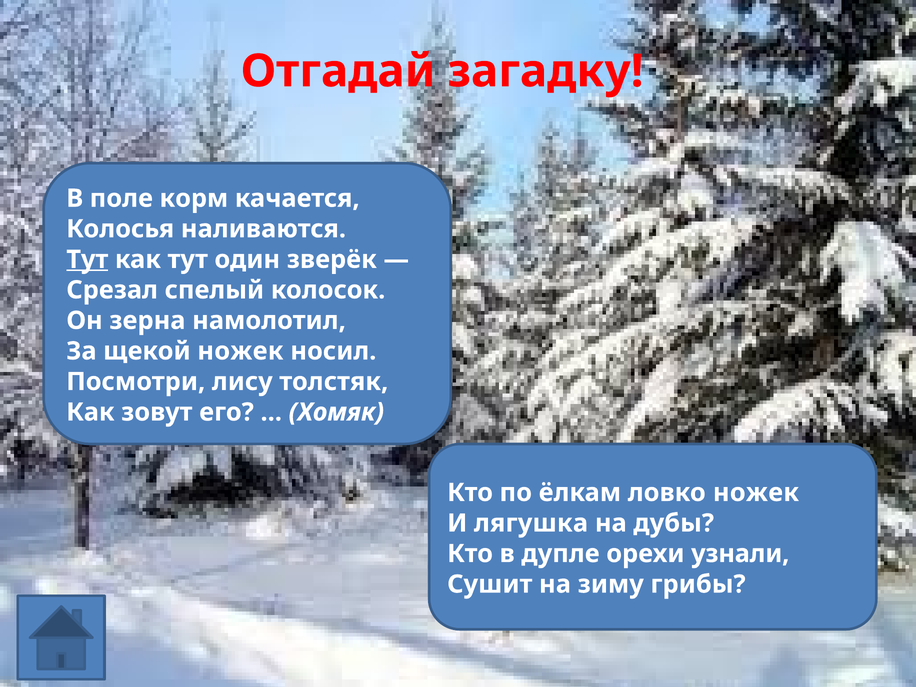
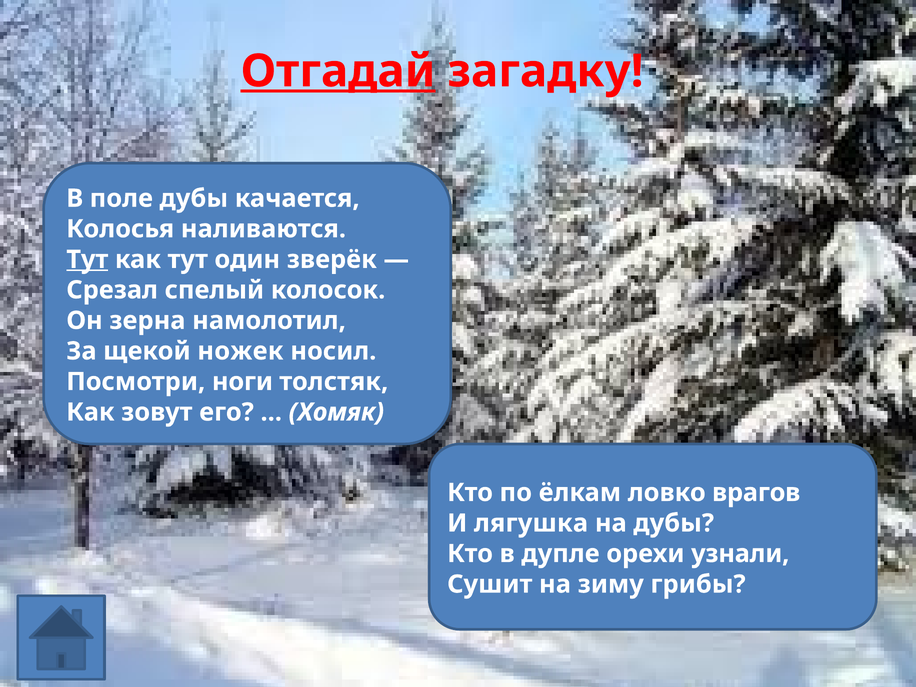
Отгадай underline: none -> present
поле корм: корм -> дубы
лису: лису -> ноги
ловко ножек: ножек -> врагов
